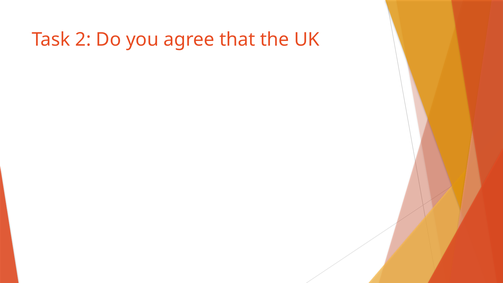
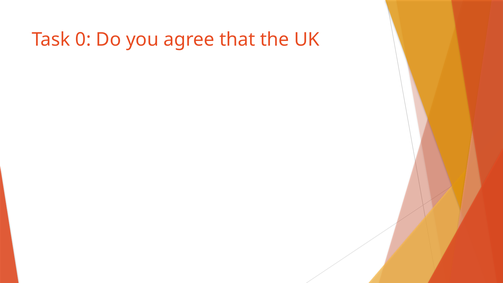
2: 2 -> 0
